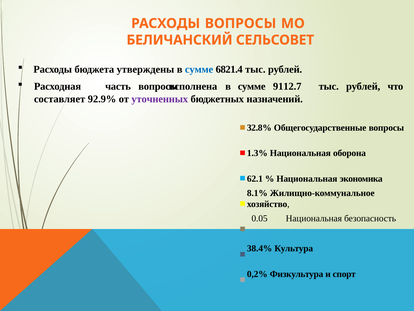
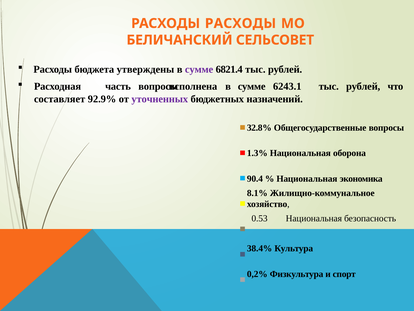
РАСХОДЫ ВОПРОСЫ: ВОПРОСЫ -> РАСХОДЫ
сумме at (199, 69) colour: blue -> purple
9112.7: 9112.7 -> 6243.1
62.1: 62.1 -> 90.4
0.05: 0.05 -> 0.53
